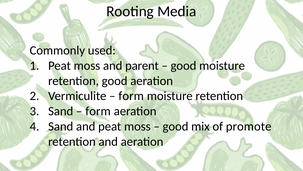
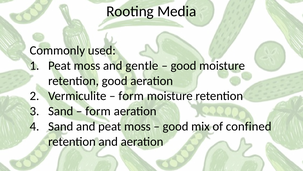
parent: parent -> gentle
promote: promote -> confined
